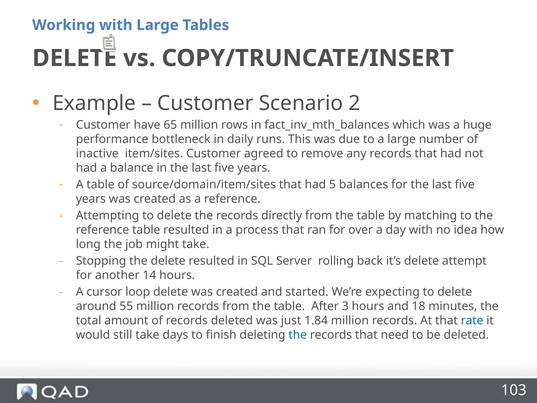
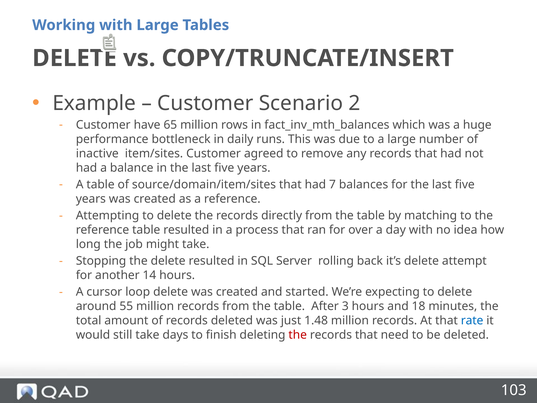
5: 5 -> 7
1.84: 1.84 -> 1.48
the at (298, 335) colour: blue -> red
